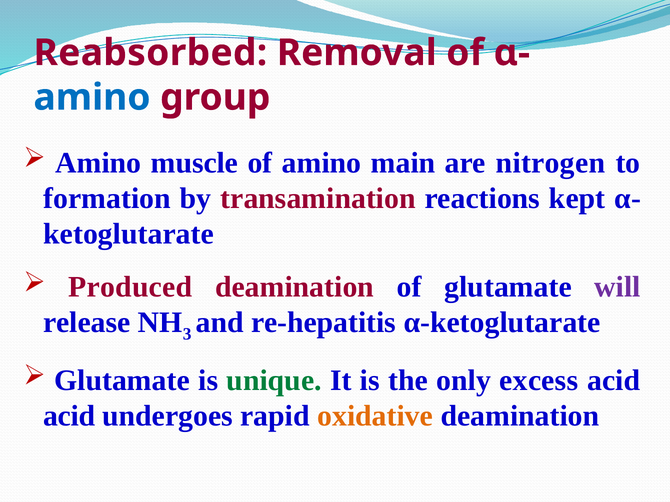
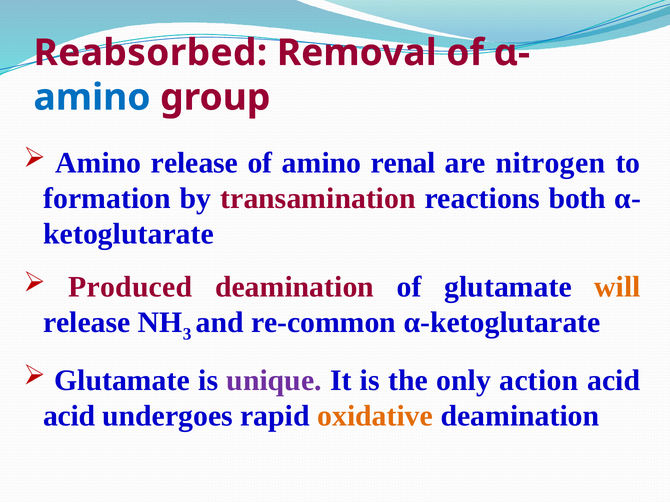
Amino muscle: muscle -> release
main: main -> renal
kept: kept -> both
will colour: purple -> orange
re-hepatitis: re-hepatitis -> re-common
unique colour: green -> purple
excess: excess -> action
